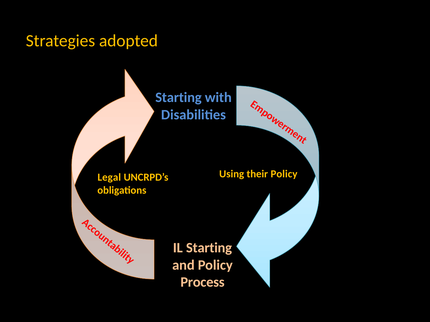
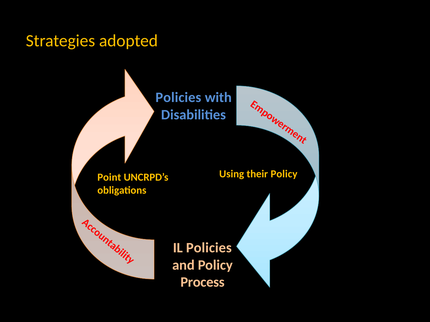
Starting at (178, 98): Starting -> Policies
Legal: Legal -> Point
IL Starting: Starting -> Policies
